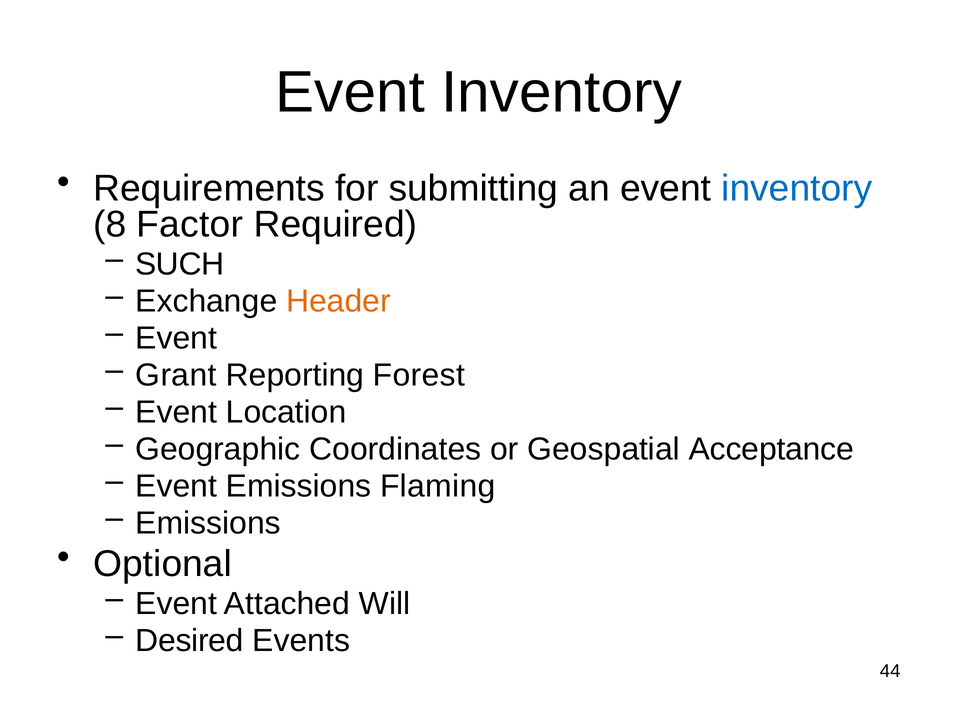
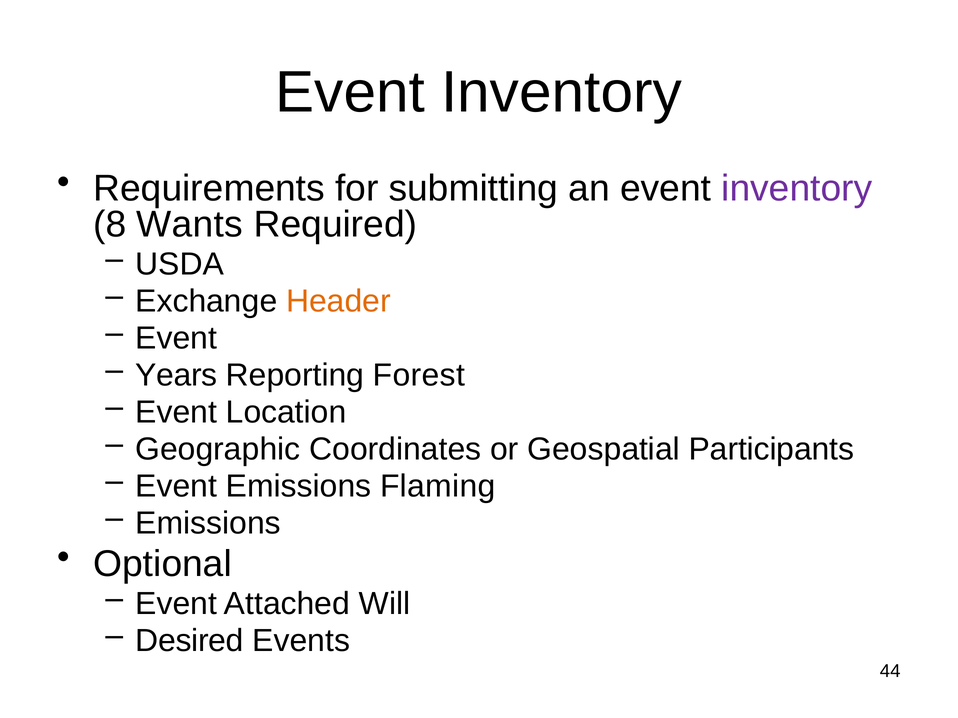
inventory at (797, 189) colour: blue -> purple
Factor: Factor -> Wants
SUCH: SUCH -> USDA
Grant: Grant -> Years
Acceptance: Acceptance -> Participants
